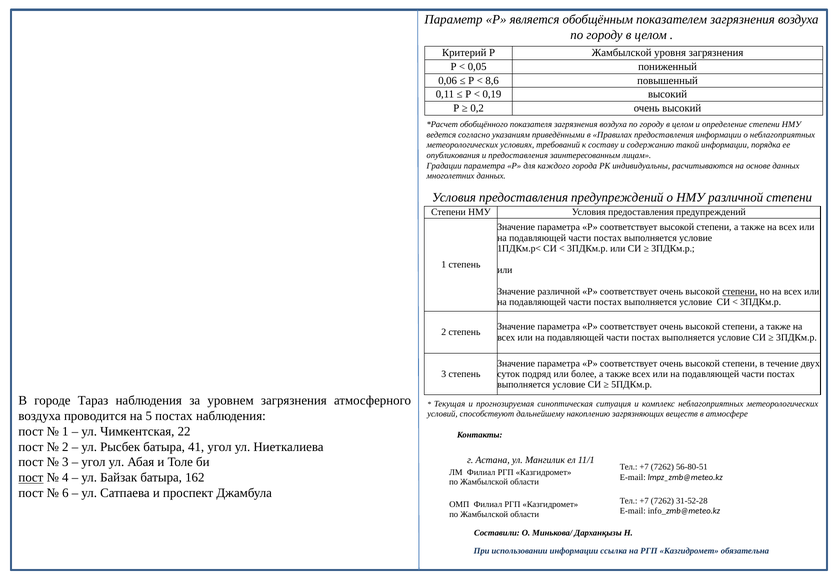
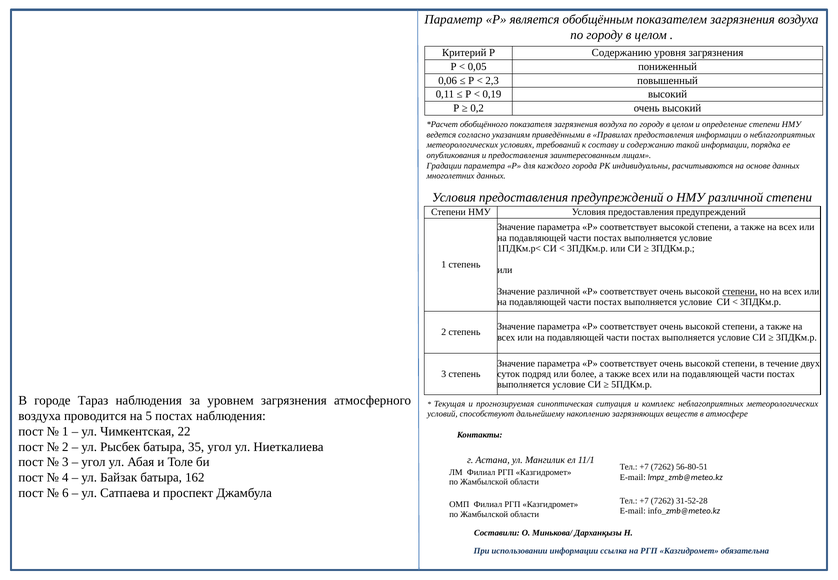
Р Жамбылской: Жамбылской -> Содержанию
8,6: 8,6 -> 2,3
41: 41 -> 35
пост at (31, 478) underline: present -> none
